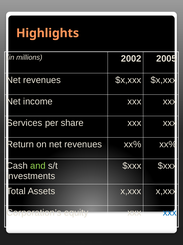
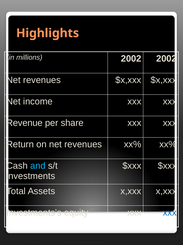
2002 2005: 2005 -> 2002
Services: Services -> Revenue
and colour: light green -> light blue
Corporation’s: Corporation’s -> Investments’s
